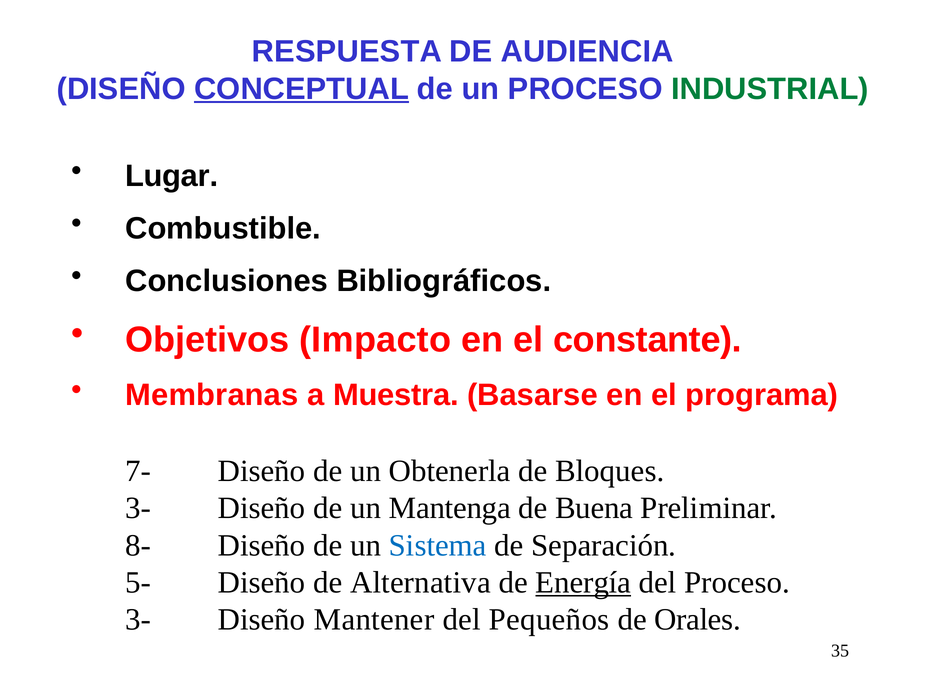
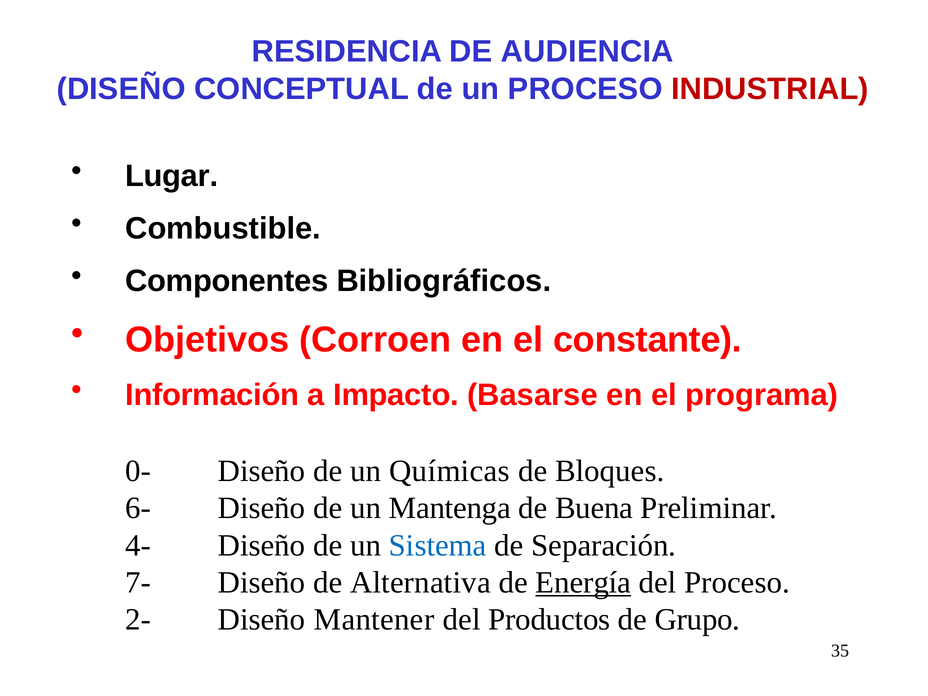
RESPUESTA: RESPUESTA -> RESIDENCIA
CONCEPTUAL underline: present -> none
INDUSTRIAL colour: green -> red
Conclusiones: Conclusiones -> Componentes
Impacto: Impacto -> Corroen
Membranas: Membranas -> Información
Muestra: Muestra -> Impacto
7-: 7- -> 0-
Obtenerla: Obtenerla -> Químicas
3- at (138, 508): 3- -> 6-
8-: 8- -> 4-
5-: 5- -> 7-
3- at (138, 620): 3- -> 2-
Pequeños: Pequeños -> Productos
Orales: Orales -> Grupo
